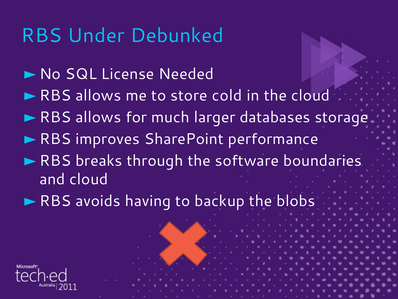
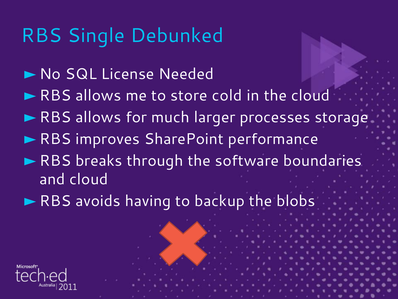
Under: Under -> Single
databases: databases -> processes
